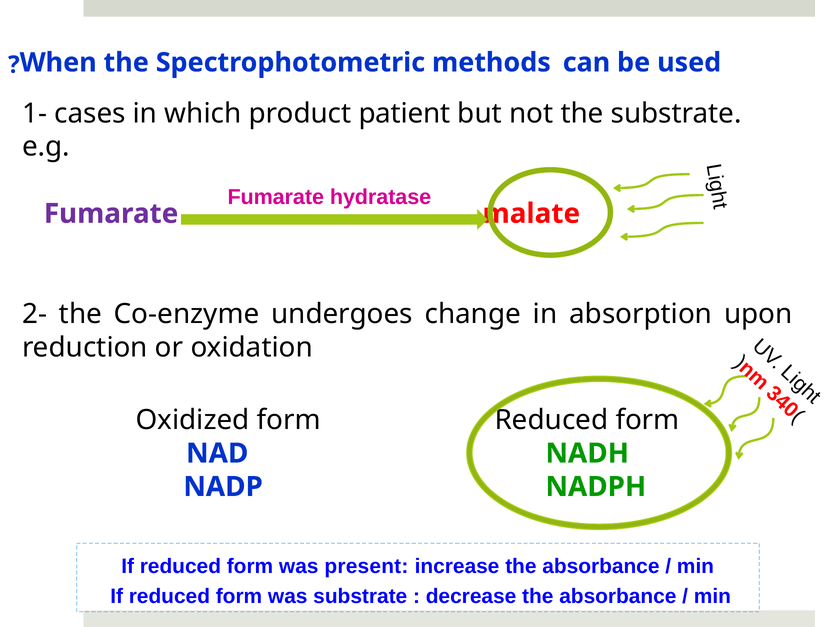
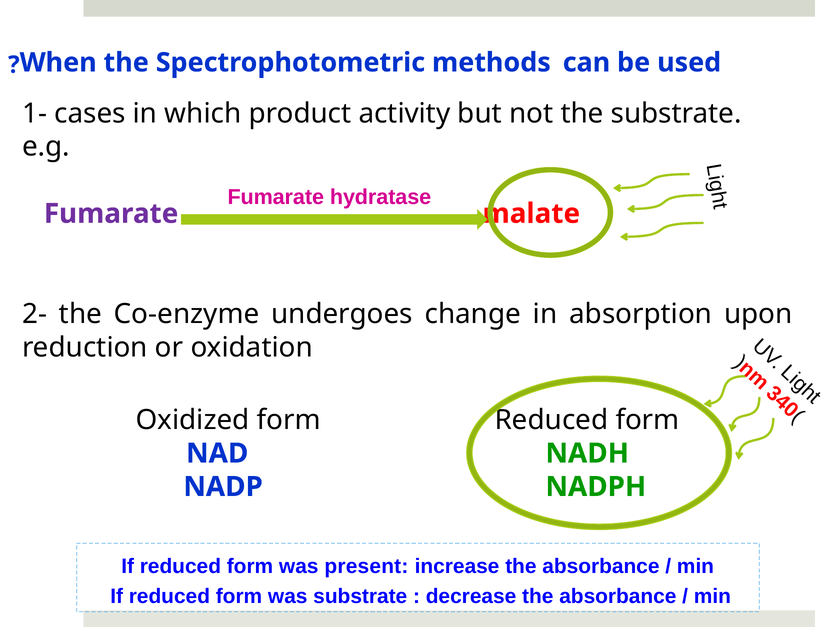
patient: patient -> activity
